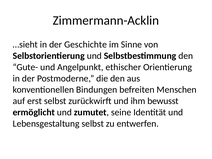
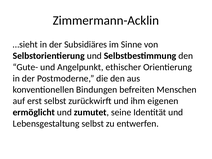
Geschichte: Geschichte -> Subsidiäres
bewusst: bewusst -> eigenen
